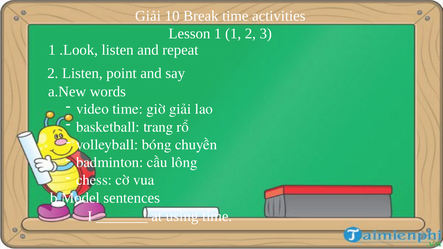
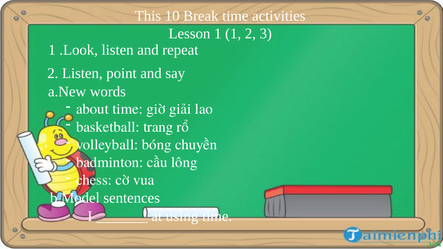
Giải at (148, 16): Giải -> This
video: video -> about
